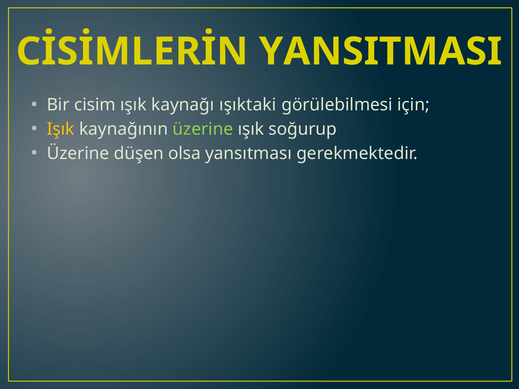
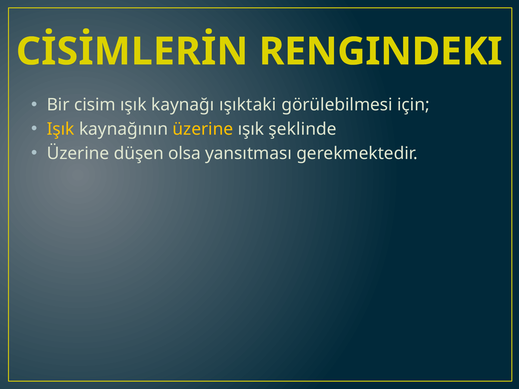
YANSITMASI: YANSITMASI -> RENGINDEKI
üzerine at (203, 129) colour: light green -> yellow
soğurup: soğurup -> şeklinde
